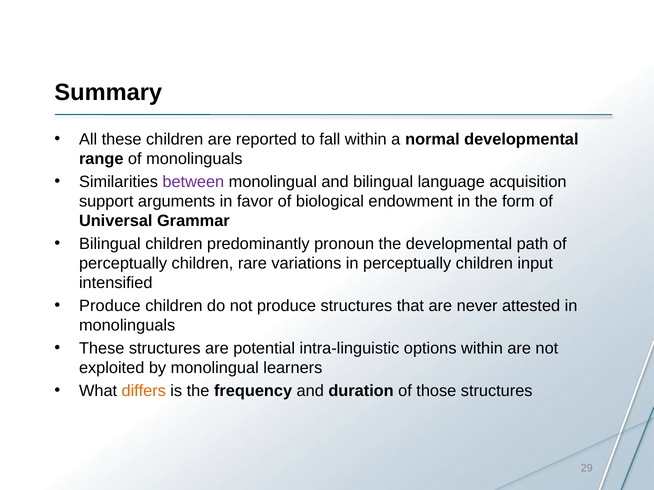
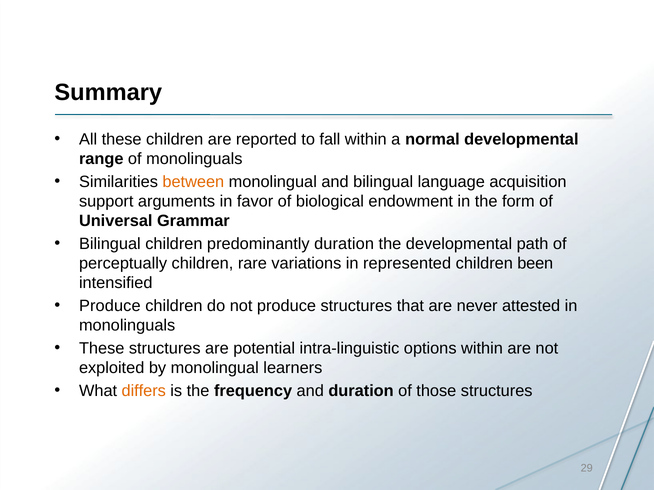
between colour: purple -> orange
predominantly pronoun: pronoun -> duration
in perceptually: perceptually -> represented
input: input -> been
